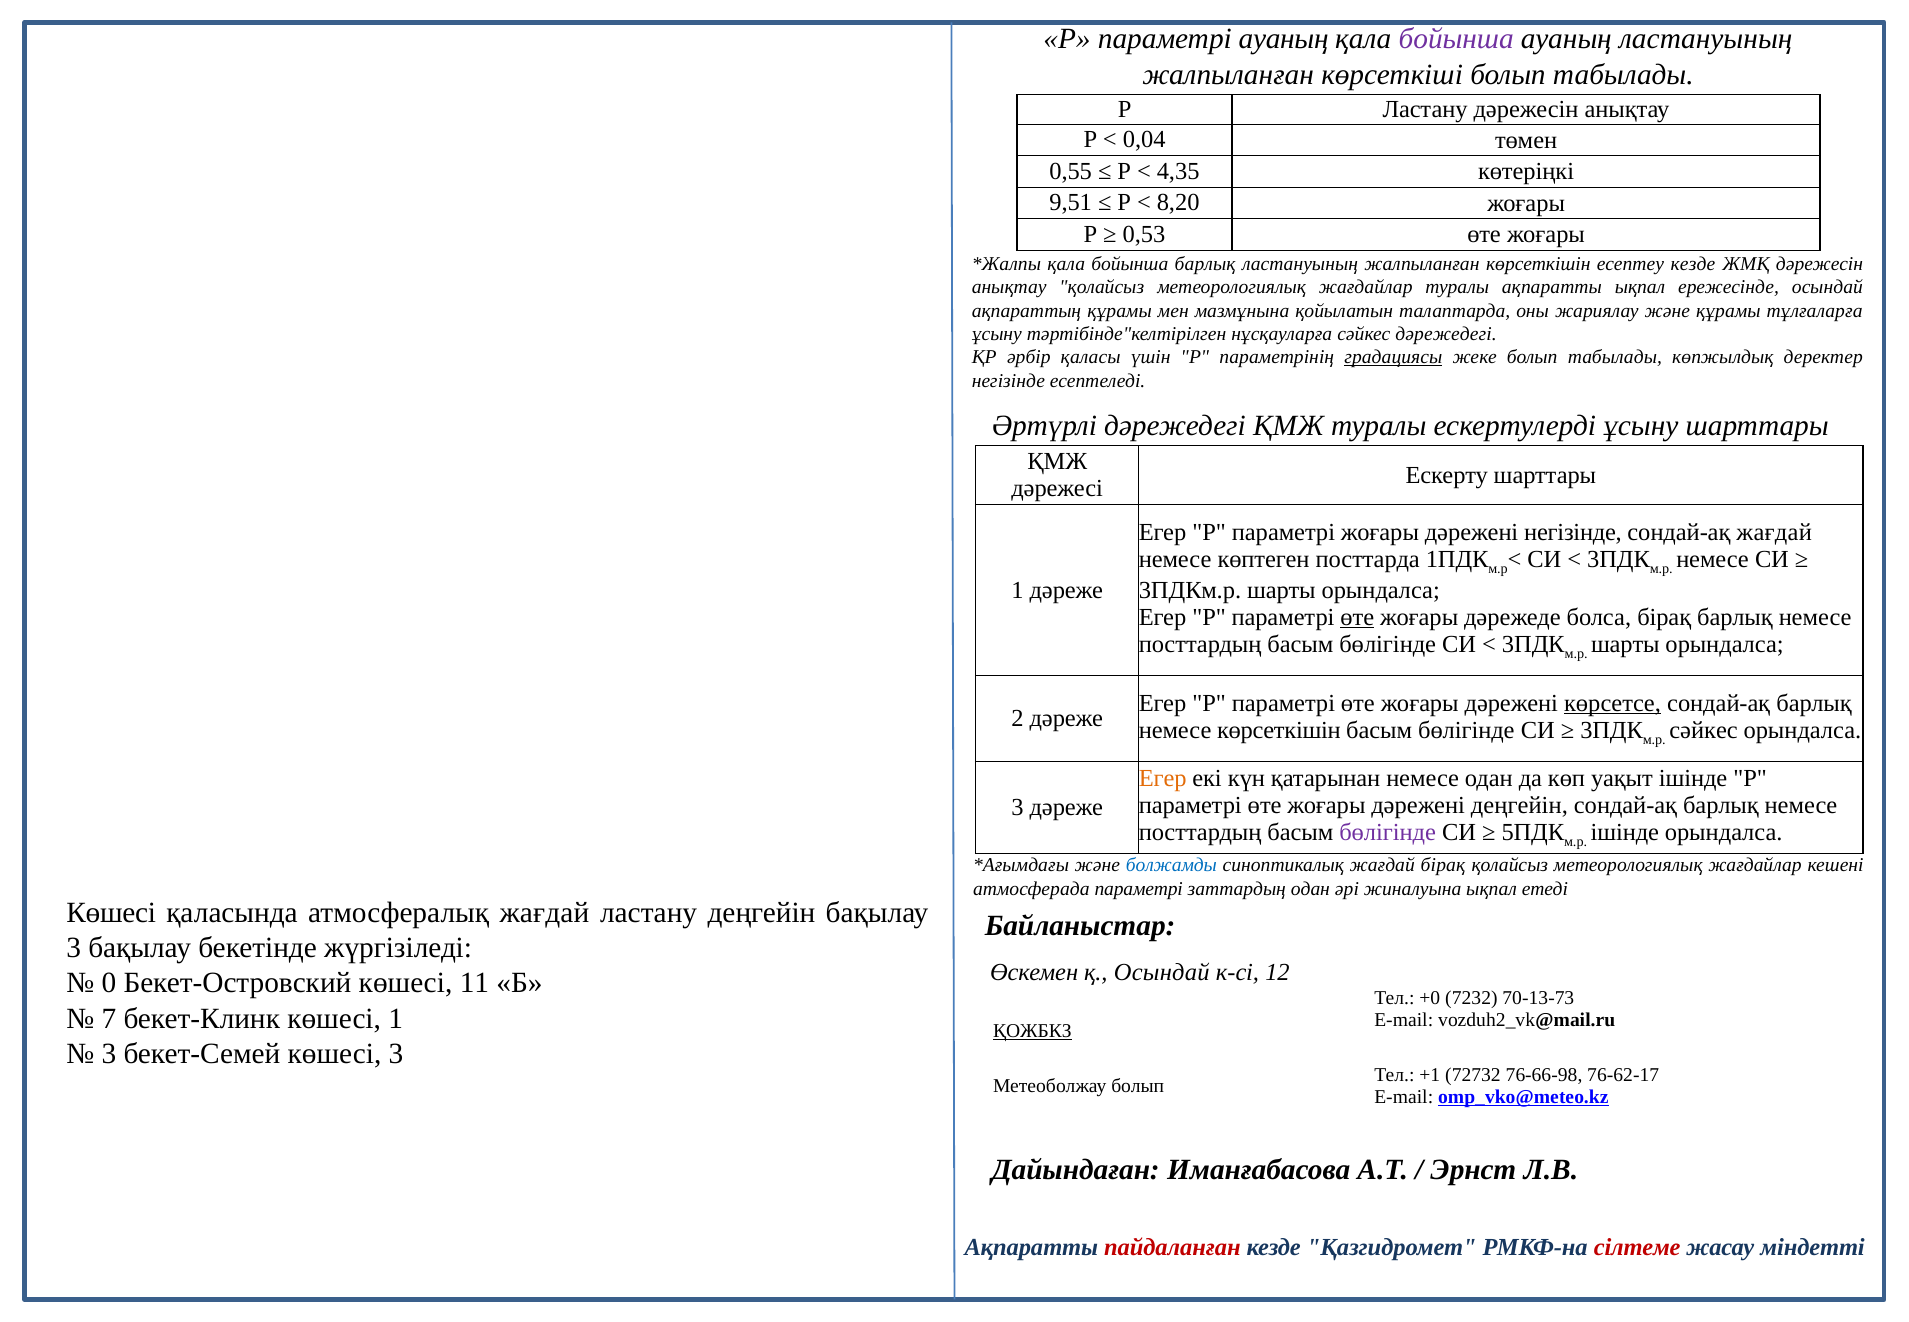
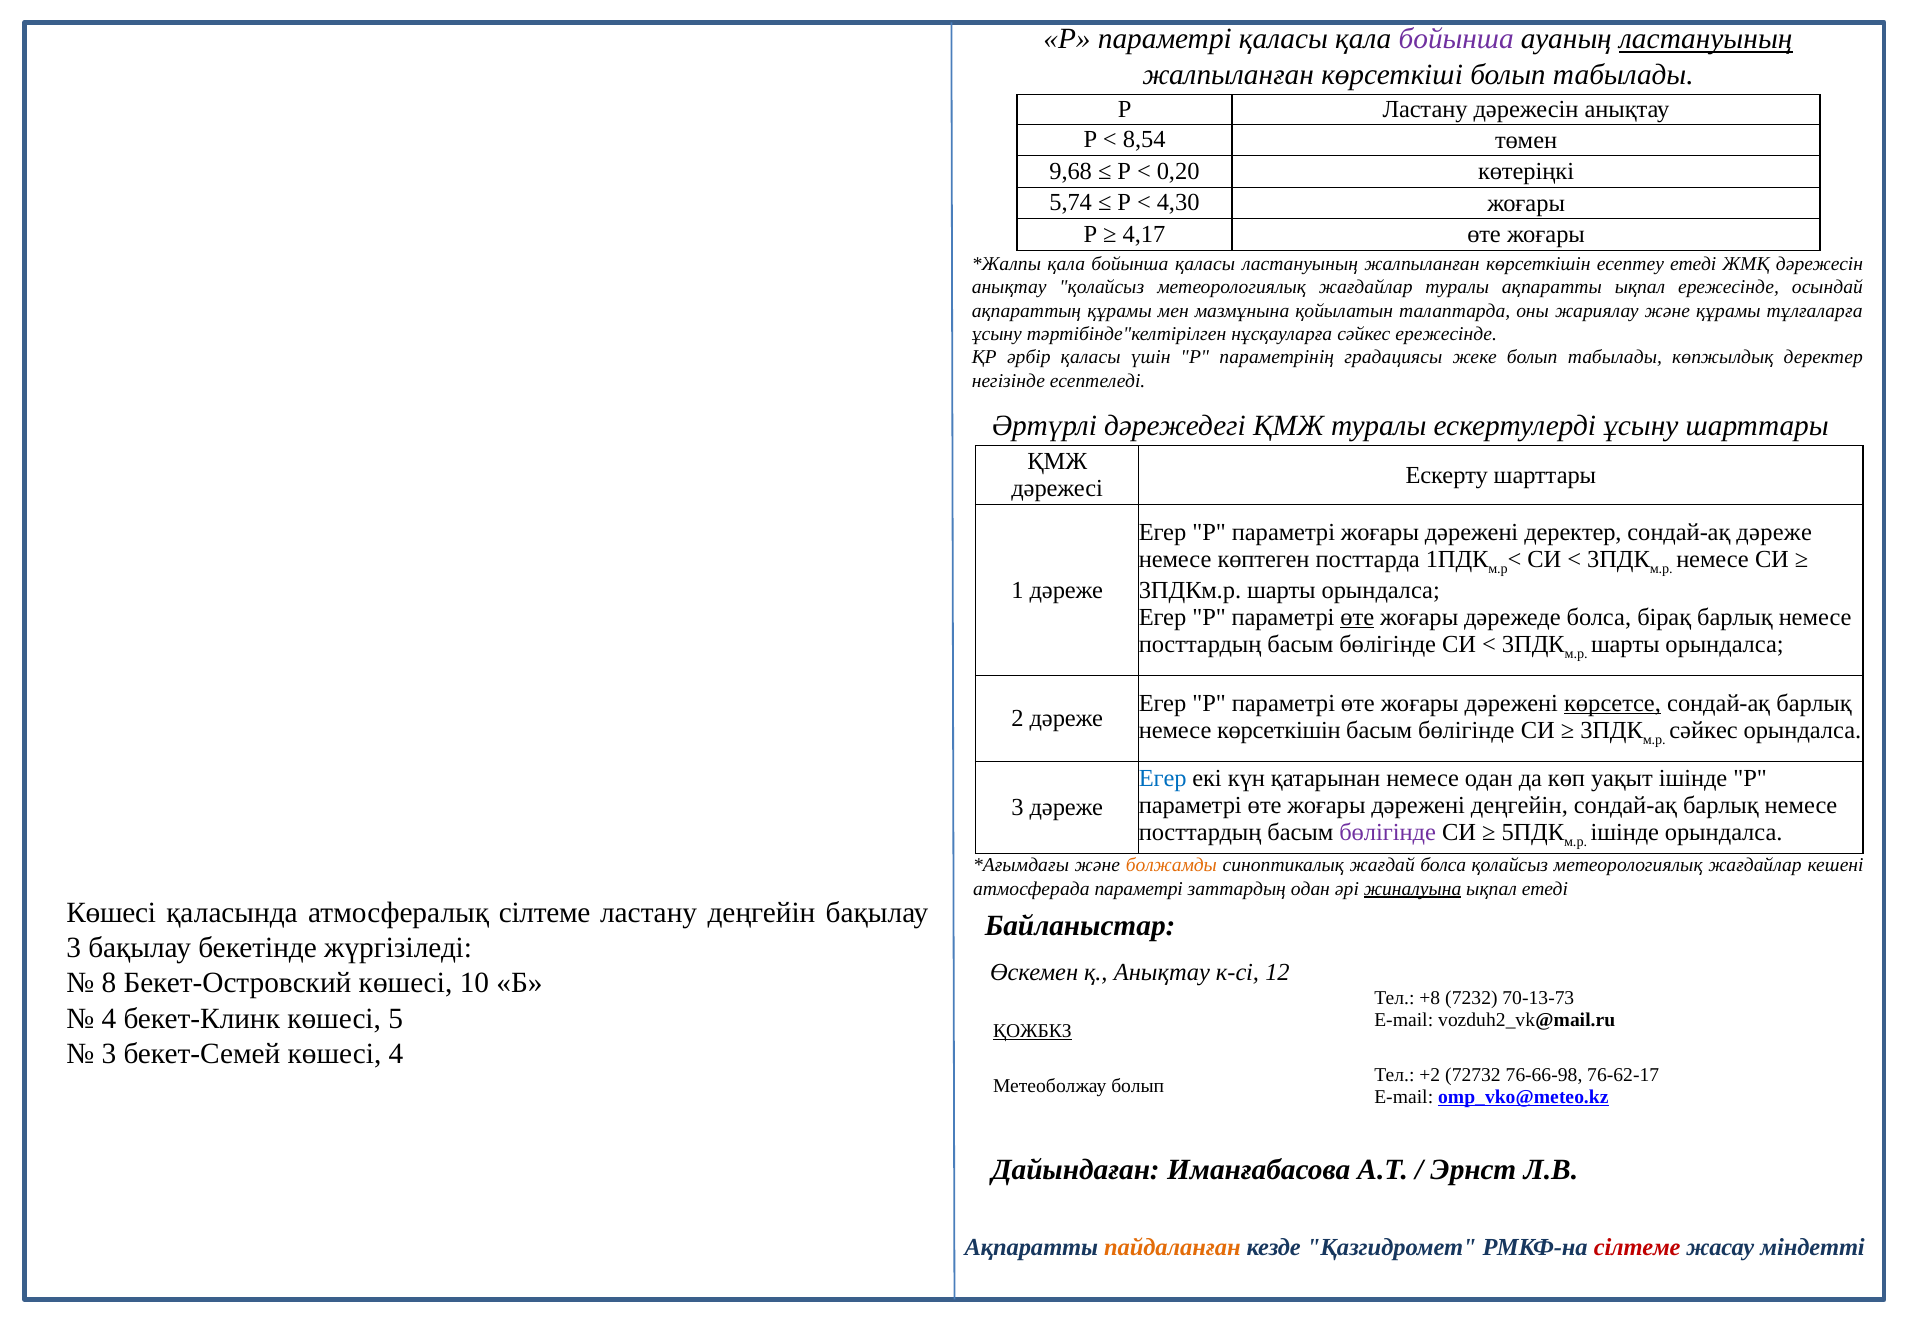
параметрі ауаның: ауаның -> қаласы
ластануының at (1706, 39) underline: none -> present
0,04: 0,04 -> 8,54
0,55: 0,55 -> 9,68
4,35: 4,35 -> 0,20
9,51: 9,51 -> 5,74
8,20: 8,20 -> 4,30
0,53: 0,53 -> 4,17
бойынша барлық: барлық -> қаласы
есептеу кезде: кезде -> етеді
сәйкес дәрежедегі: дәрежедегі -> ережесінде
градациясы underline: present -> none
дәрежені негізінде: негізінде -> деректер
сондай-ақ жағдай: жағдай -> дәреже
Егер at (1163, 778) colour: orange -> blue
болжамды colour: blue -> orange
жағдай бірақ: бірақ -> болса
жиналуына underline: none -> present
атмосфералық жағдай: жағдай -> сілтеме
қ Осындай: Осындай -> Анықтау
0: 0 -> 8
11: 11 -> 10
+0: +0 -> +8
7 at (109, 1018): 7 -> 4
көшесі 1: 1 -> 5
көшесі 3: 3 -> 4
+1: +1 -> +2
пайдаланған colour: red -> orange
